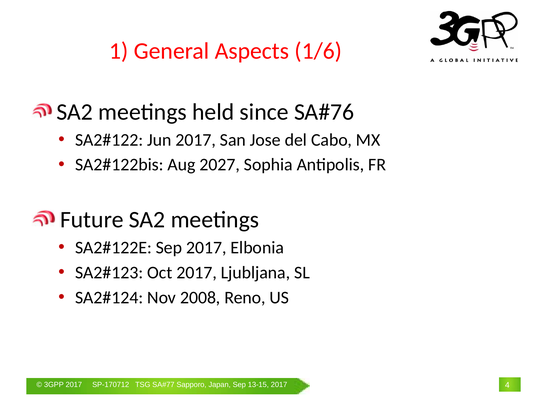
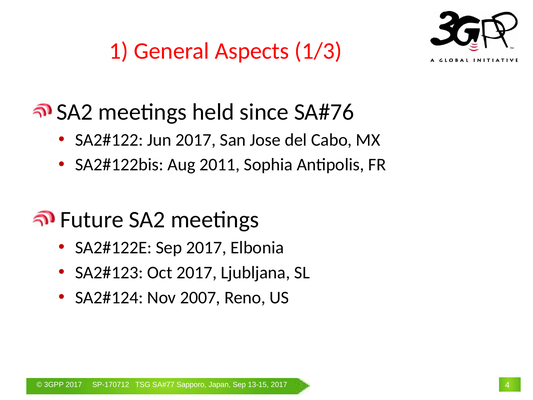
1/6: 1/6 -> 1/3
2027: 2027 -> 2011
2008: 2008 -> 2007
